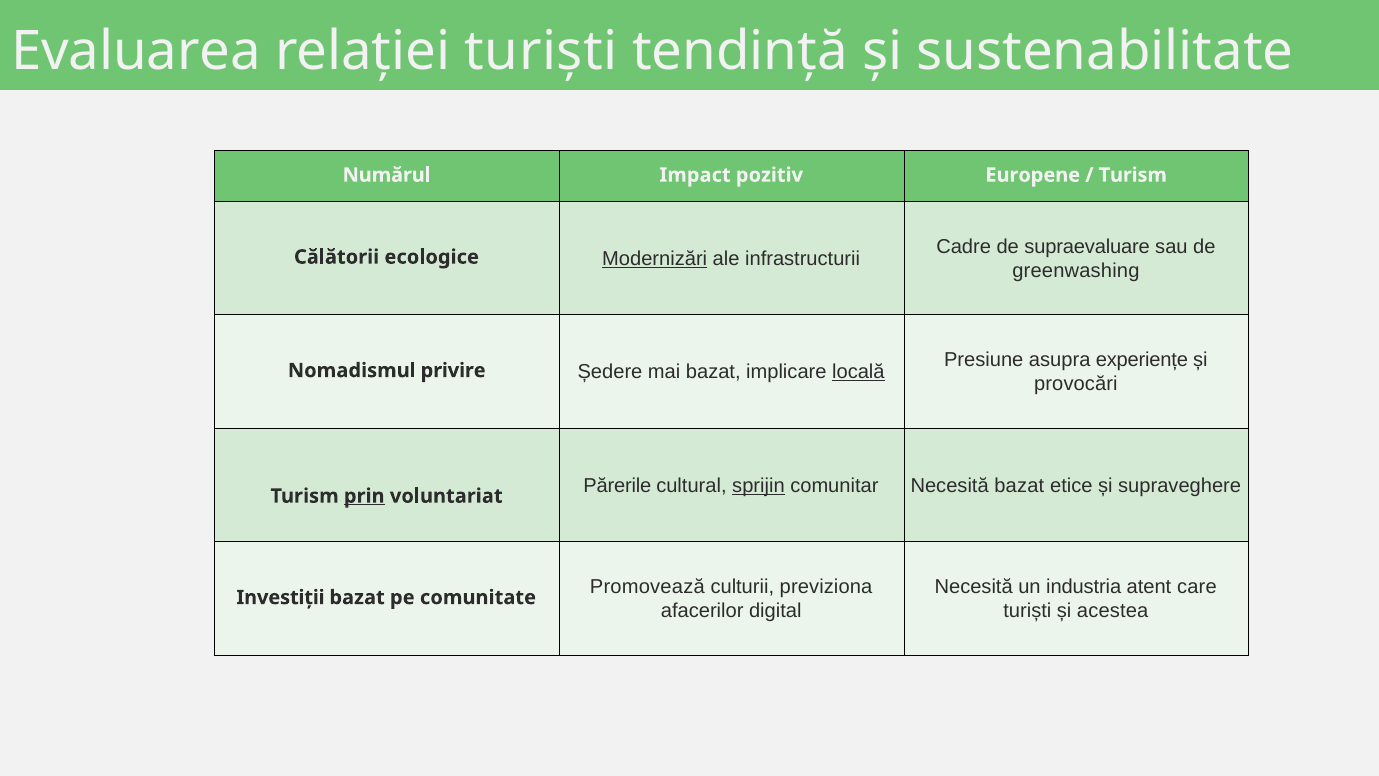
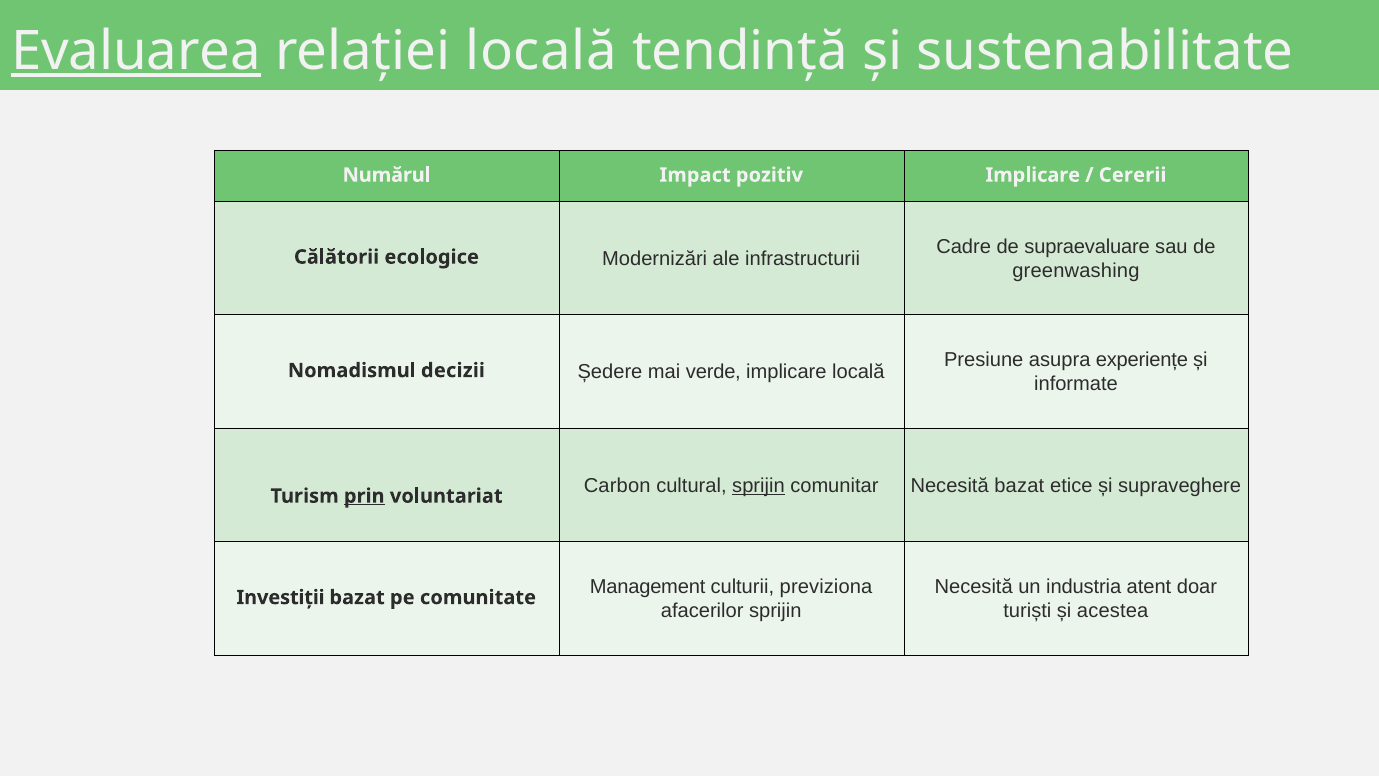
Evaluarea underline: none -> present
relației turiști: turiști -> locală
pozitiv Europene: Europene -> Implicare
Turism at (1133, 175): Turism -> Cererii
Modernizări underline: present -> none
privire: privire -> decizii
mai bazat: bazat -> verde
locală at (858, 372) underline: present -> none
provocări: provocări -> informate
Părerile: Părerile -> Carbon
Promovează: Promovează -> Management
care: care -> doar
afacerilor digital: digital -> sprijin
